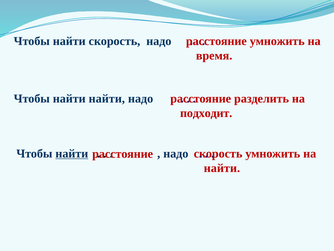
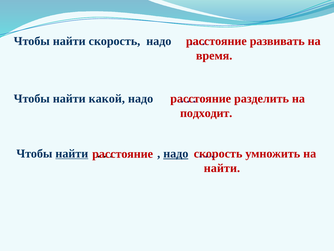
умножить at (277, 41): умножить -> развивать
найти найти: найти -> какой
надо at (176, 153) underline: none -> present
